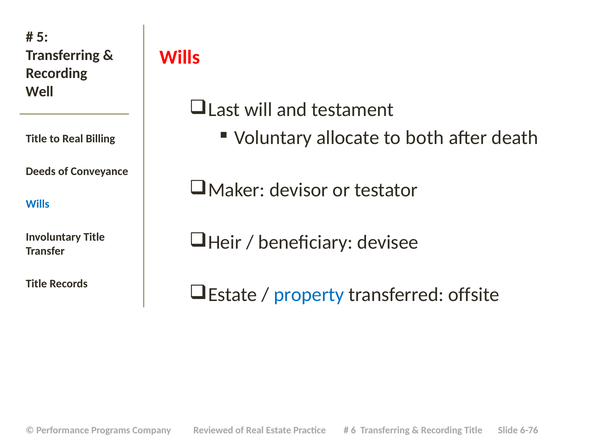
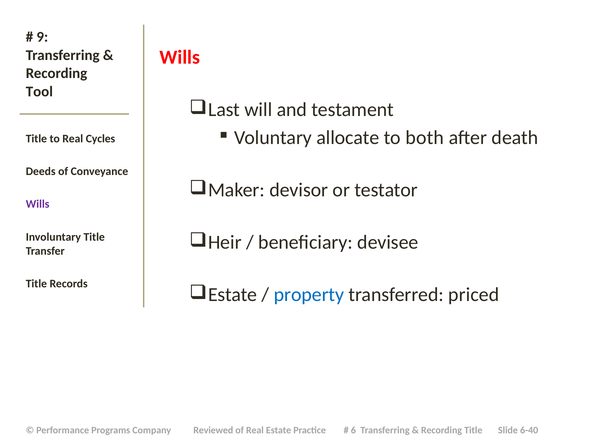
5: 5 -> 9
Well: Well -> Tool
Billing: Billing -> Cycles
Wills at (38, 204) colour: blue -> purple
offsite: offsite -> priced
6-76: 6-76 -> 6-40
